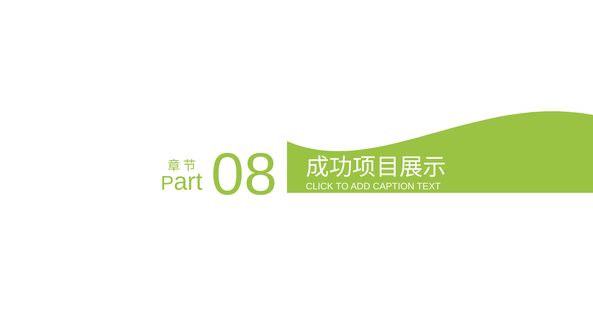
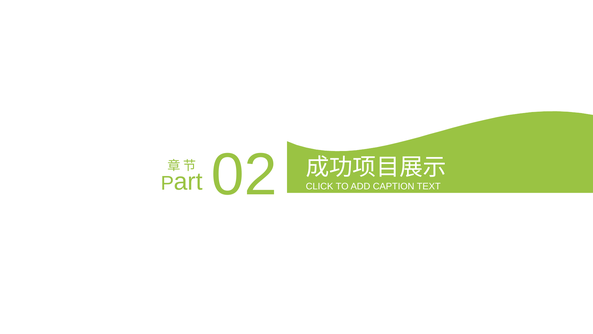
08: 08 -> 02
